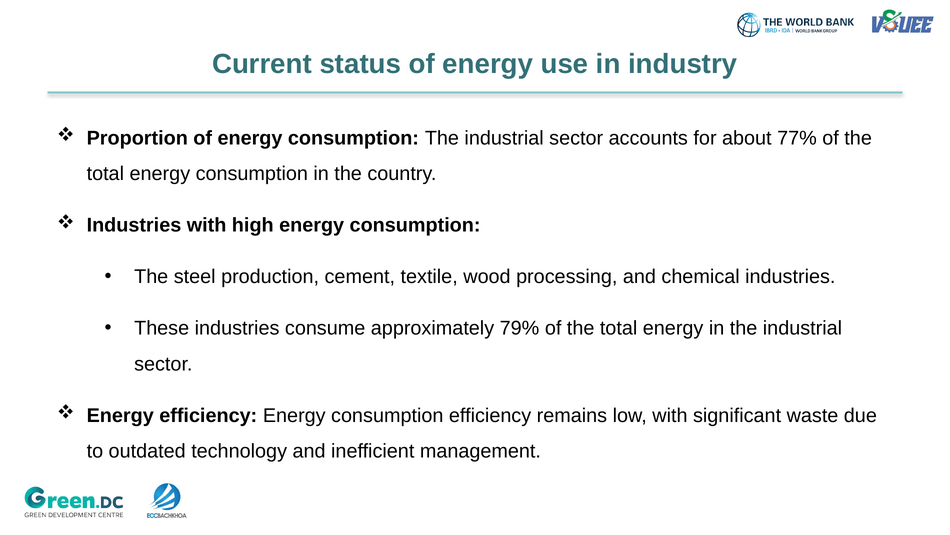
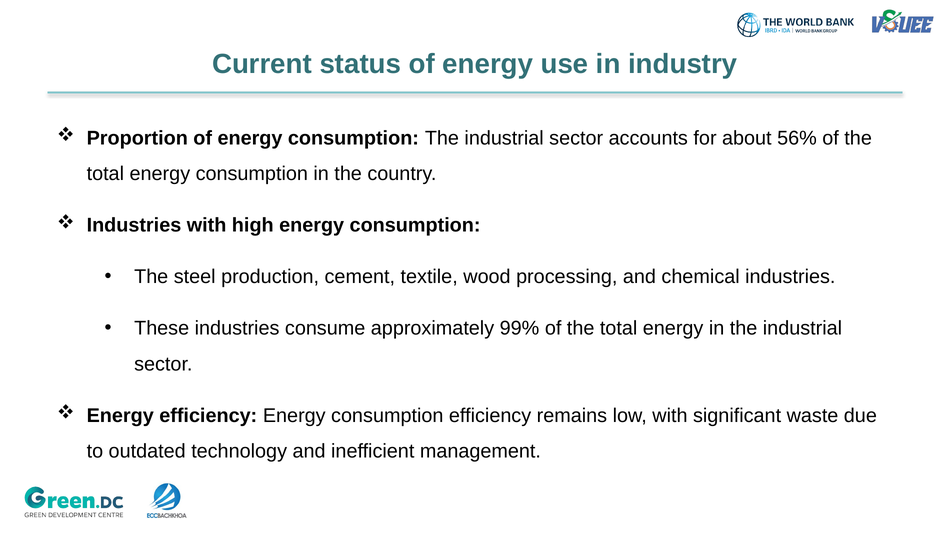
77%: 77% -> 56%
79%: 79% -> 99%
